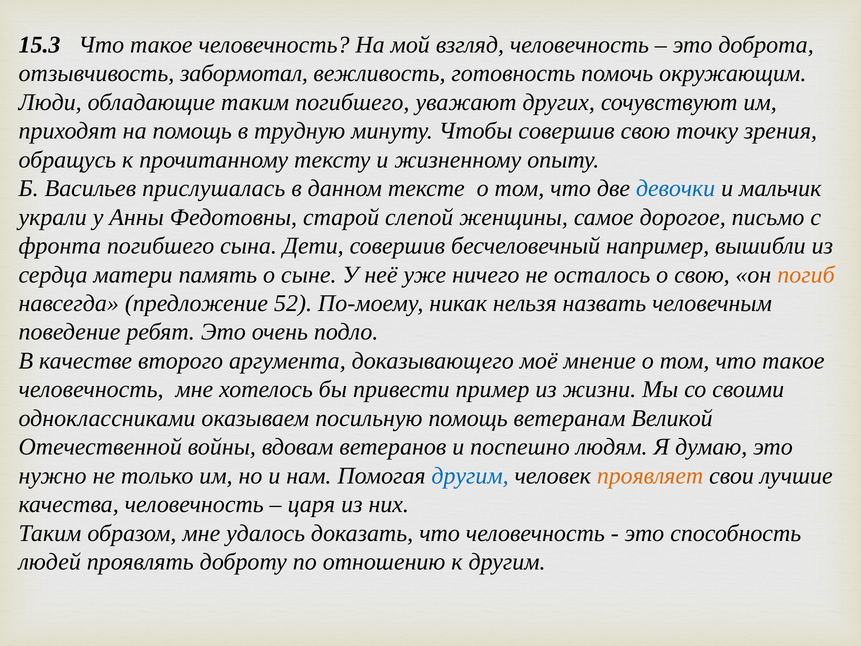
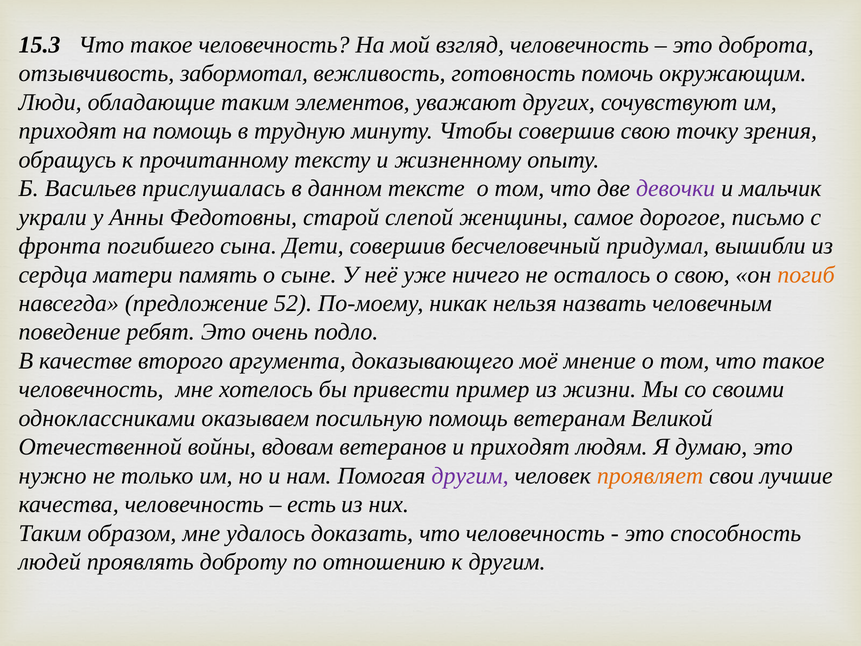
таким погибшего: погибшего -> элементов
девочки colour: blue -> purple
например: например -> придумал
и поспешно: поспешно -> приходят
другим at (470, 475) colour: blue -> purple
царя: царя -> есть
